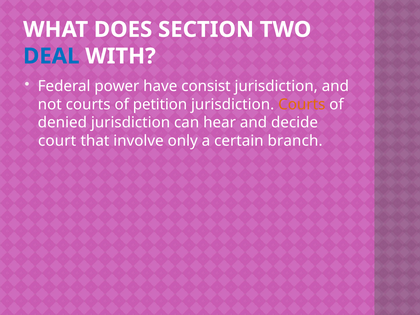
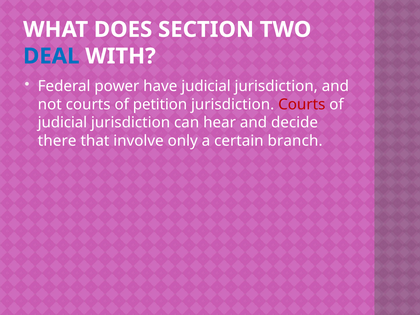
have consist: consist -> judicial
Courts at (302, 104) colour: orange -> red
denied at (62, 123): denied -> judicial
court: court -> there
